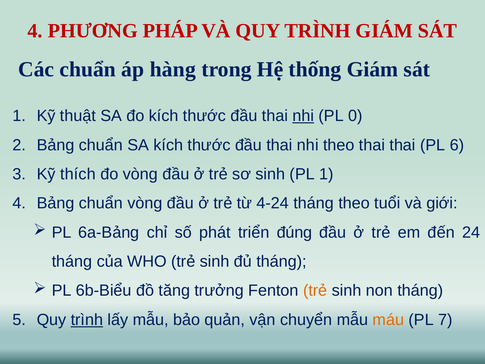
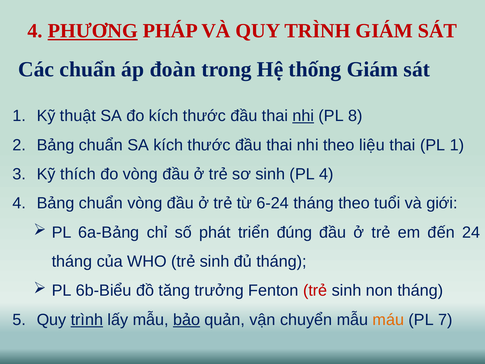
PHƯƠNG underline: none -> present
hàng: hàng -> đoàn
0: 0 -> 8
theo thai: thai -> liệu
PL 6: 6 -> 1
PL 1: 1 -> 4
4-24: 4-24 -> 6-24
trẻ at (315, 290) colour: orange -> red
bảo underline: none -> present
